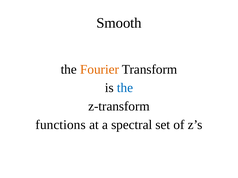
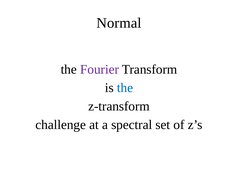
Smooth: Smooth -> Normal
Fourier colour: orange -> purple
functions: functions -> challenge
